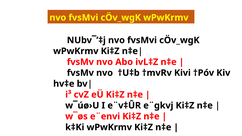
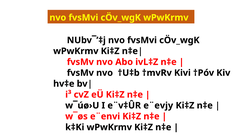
e¨gkvj: e¨gkvj -> e¨evjy
